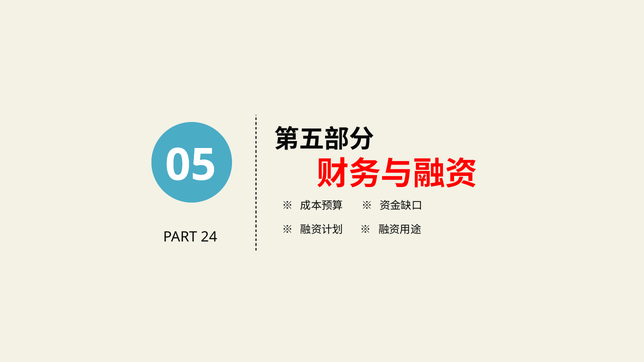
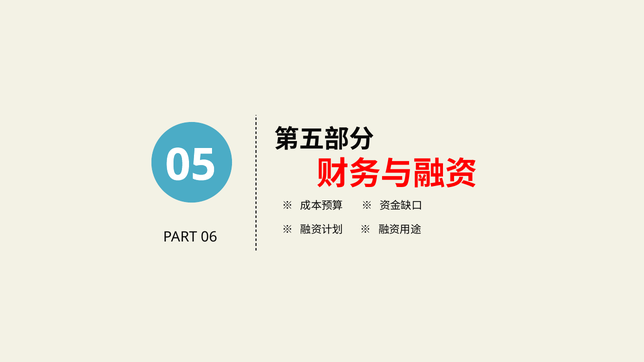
24: 24 -> 06
